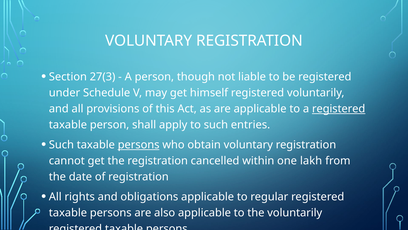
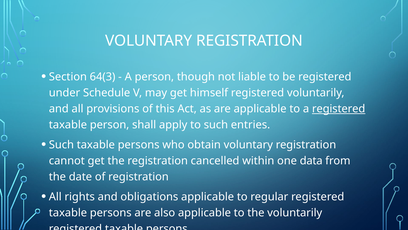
27(3: 27(3 -> 64(3
persons at (139, 145) underline: present -> none
lakh: lakh -> data
